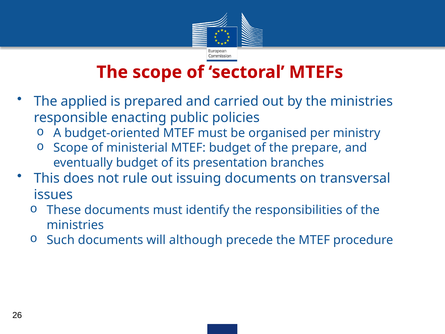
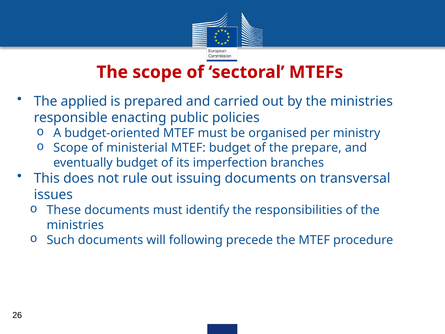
presentation: presentation -> imperfection
although: although -> following
